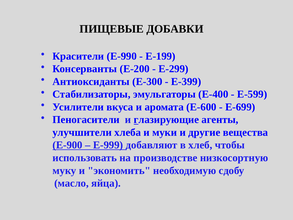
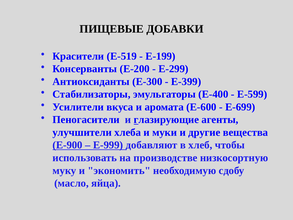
Е-990: Е-990 -> Е-519
